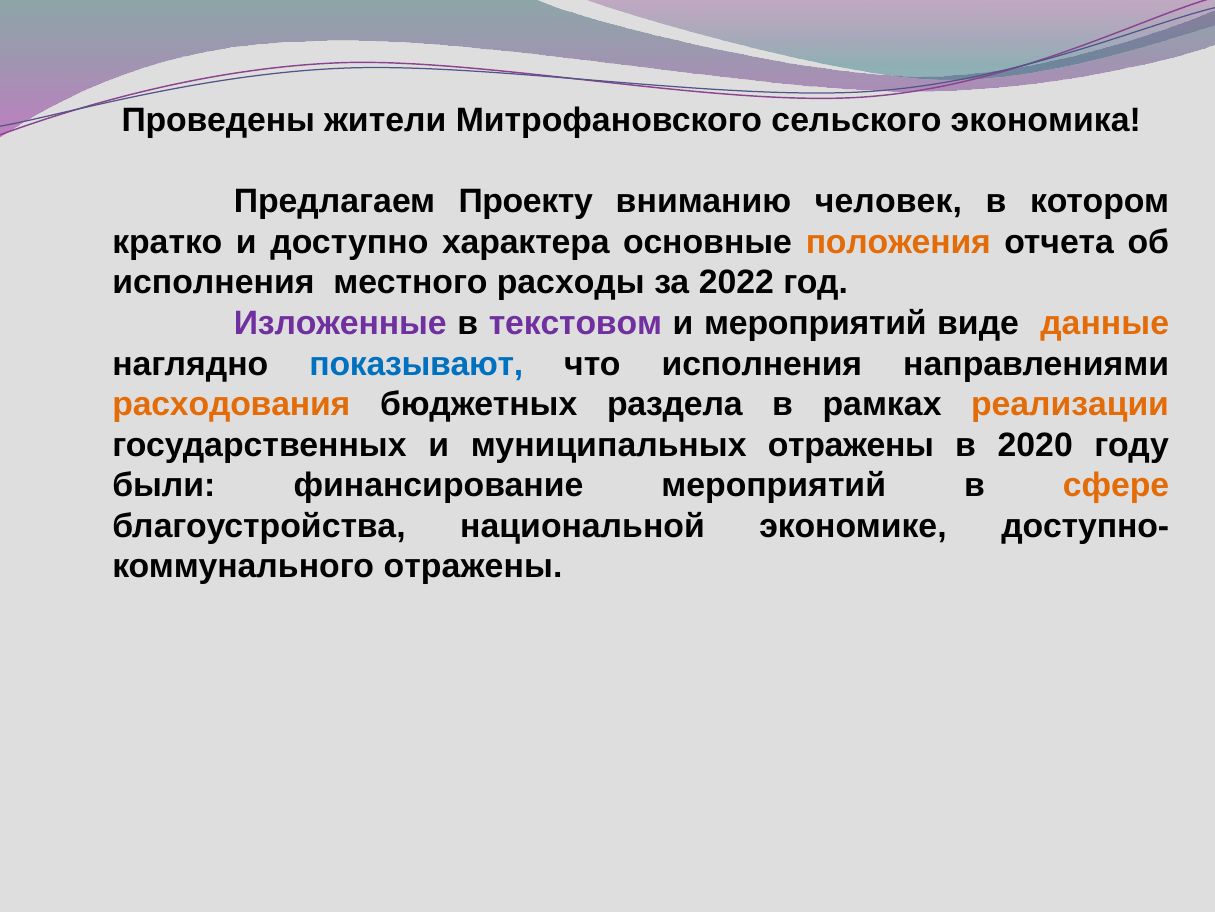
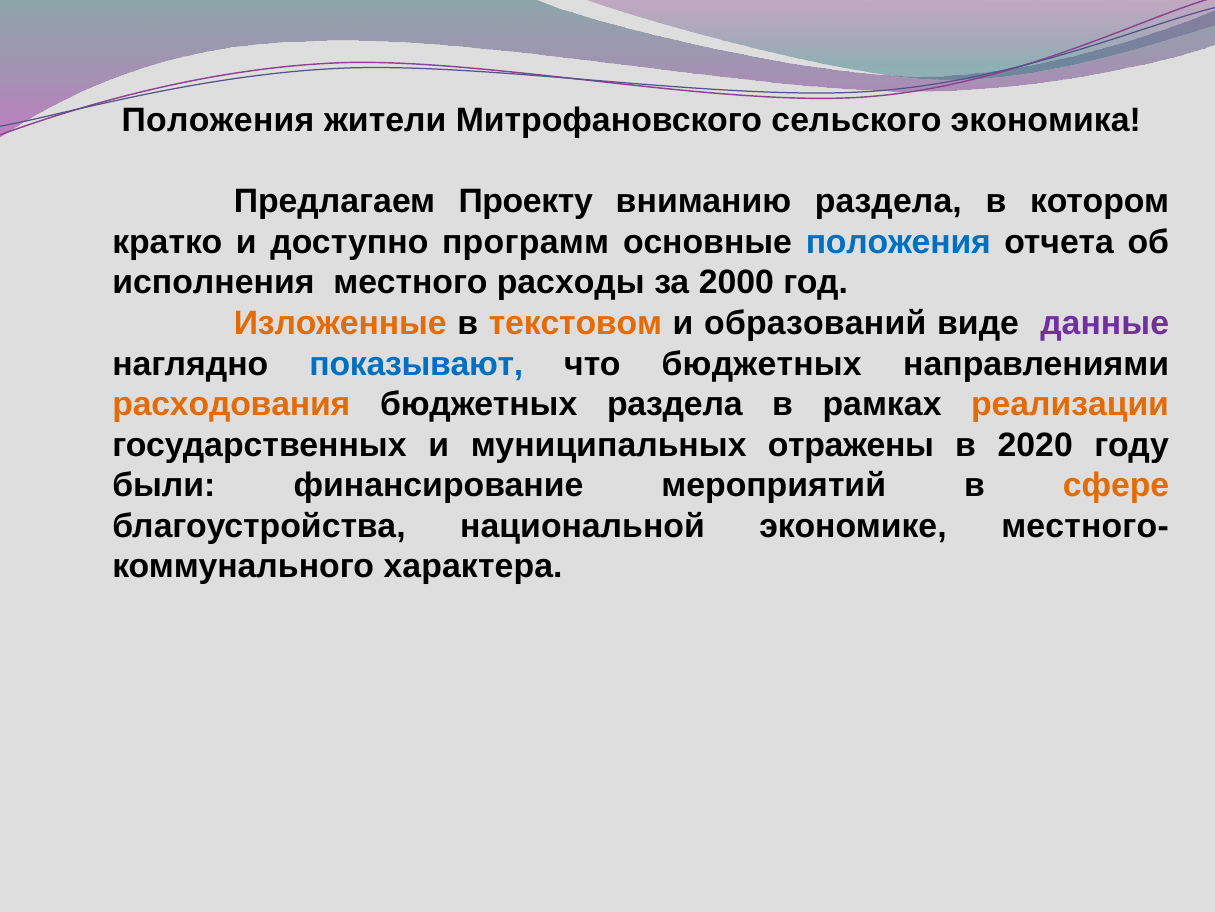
Проведены at (218, 121): Проведены -> Положения
вниманию человек: человек -> раздела
характера: характера -> программ
положения at (898, 242) colour: orange -> blue
2022: 2022 -> 2000
Изложенные colour: purple -> orange
текстовом colour: purple -> orange
и мероприятий: мероприятий -> образований
данные colour: orange -> purple
что исполнения: исполнения -> бюджетных
доступно-: доступно- -> местного-
коммунального отражены: отражены -> характера
